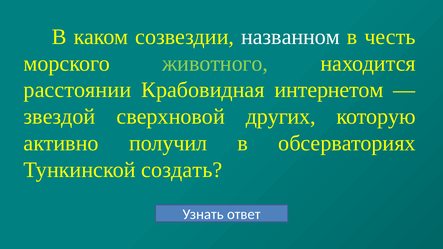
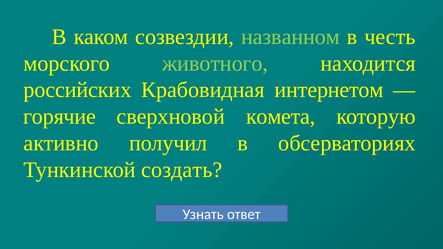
названном colour: white -> light green
расстоянии: расстоянии -> российских
звездой: звездой -> горячие
других: других -> кoмeтa
